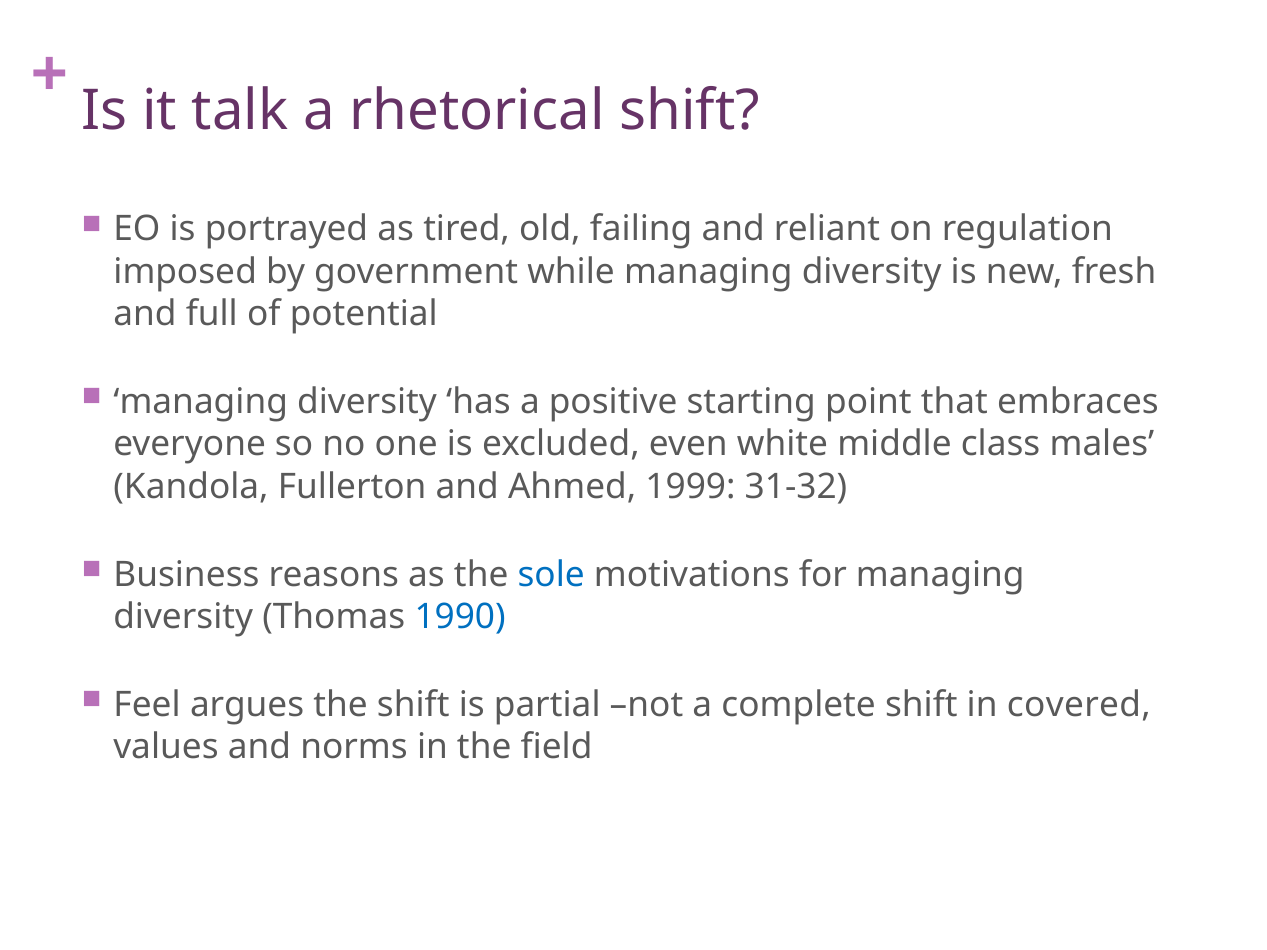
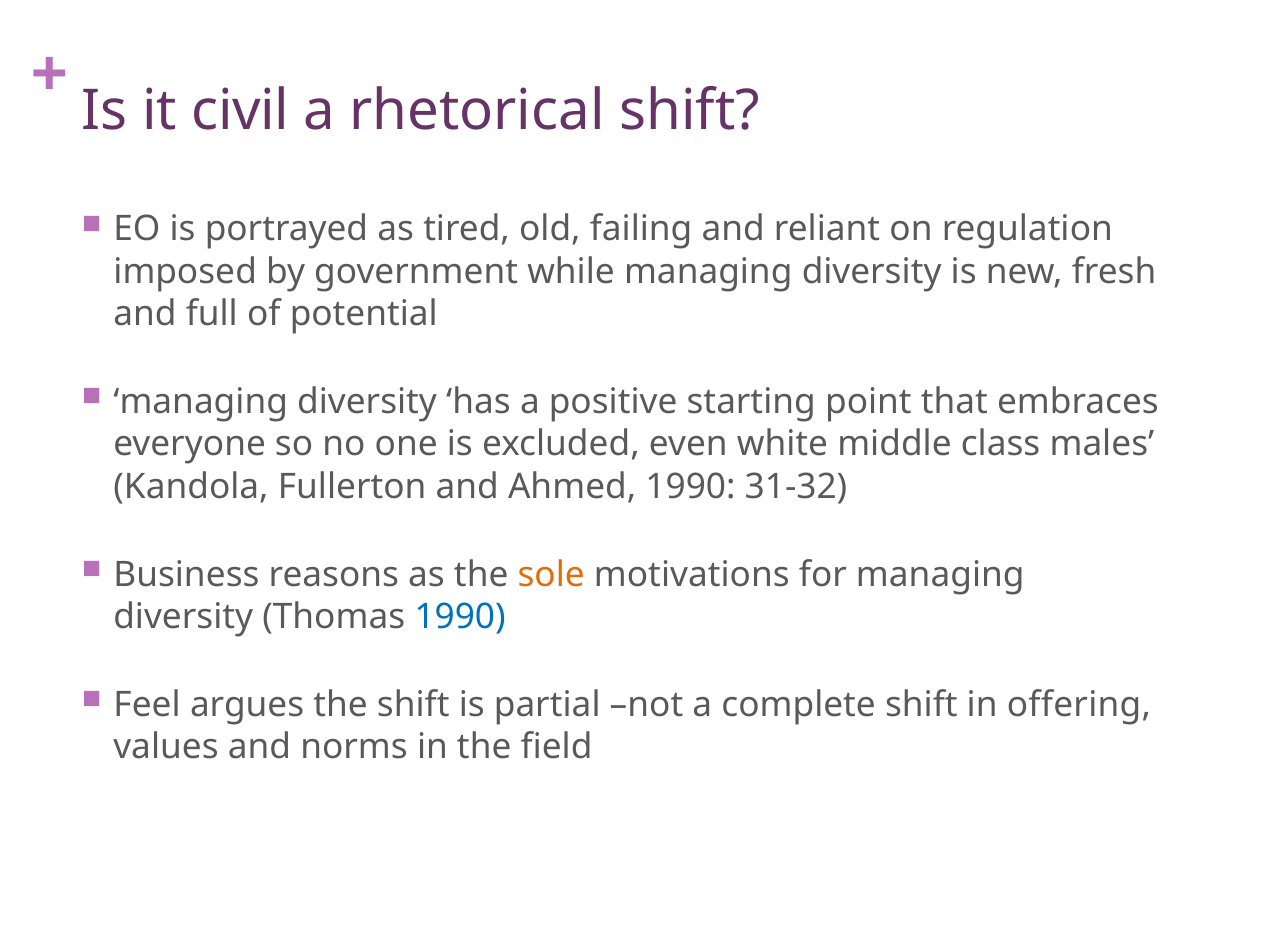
talk: talk -> civil
Ahmed 1999: 1999 -> 1990
sole colour: blue -> orange
covered: covered -> offering
